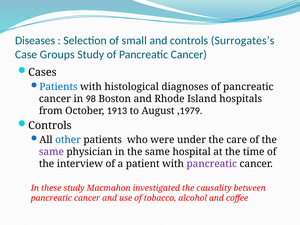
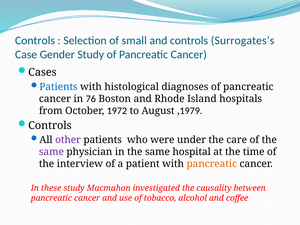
Diseases at (35, 40): Diseases -> Controls
Groups: Groups -> Gender
98: 98 -> 76
1913: 1913 -> 1972
other colour: blue -> purple
pancreatic at (212, 164) colour: purple -> orange
